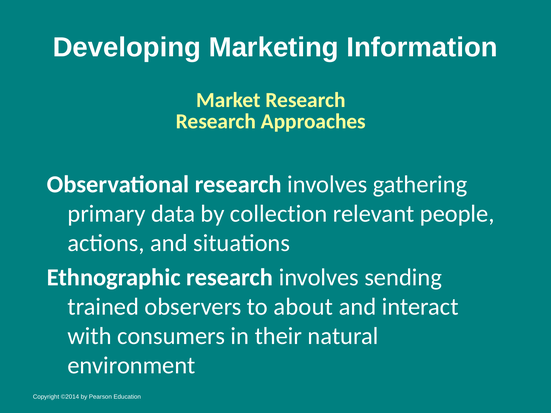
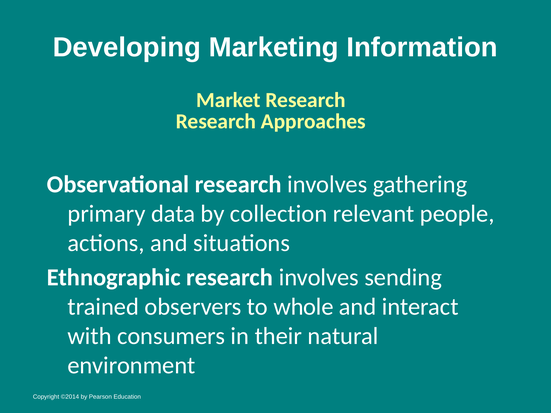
about: about -> whole
